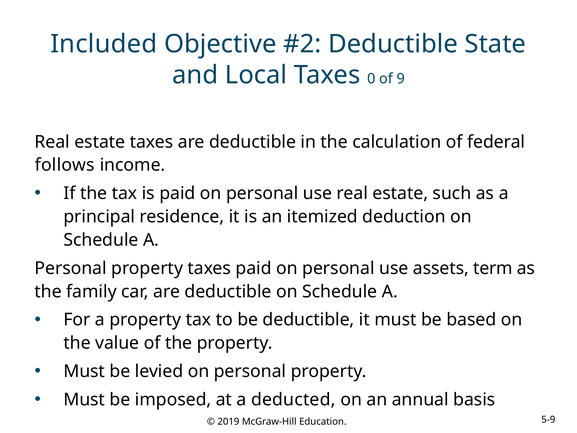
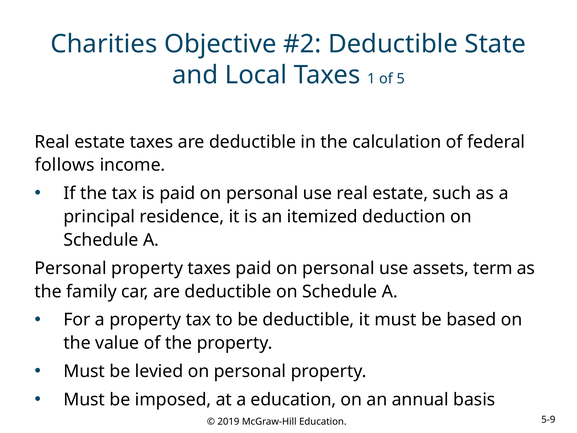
Included: Included -> Charities
0: 0 -> 1
9: 9 -> 5
a deducted: deducted -> education
